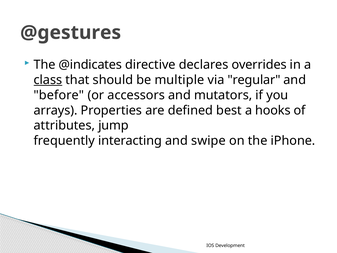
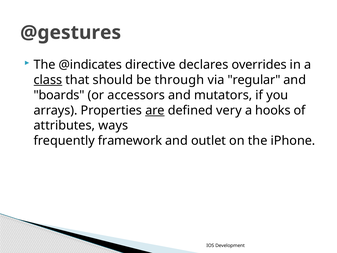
multiple: multiple -> through
before: before -> boards
are underline: none -> present
best: best -> very
jump: jump -> ways
interacting: interacting -> framework
swipe: swipe -> outlet
